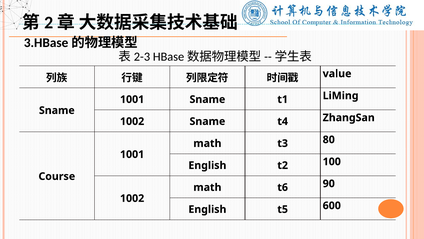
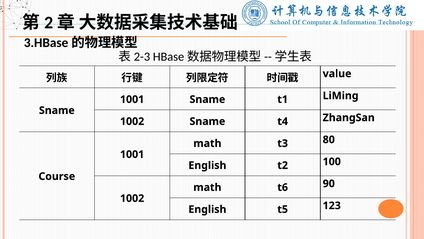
600: 600 -> 123
